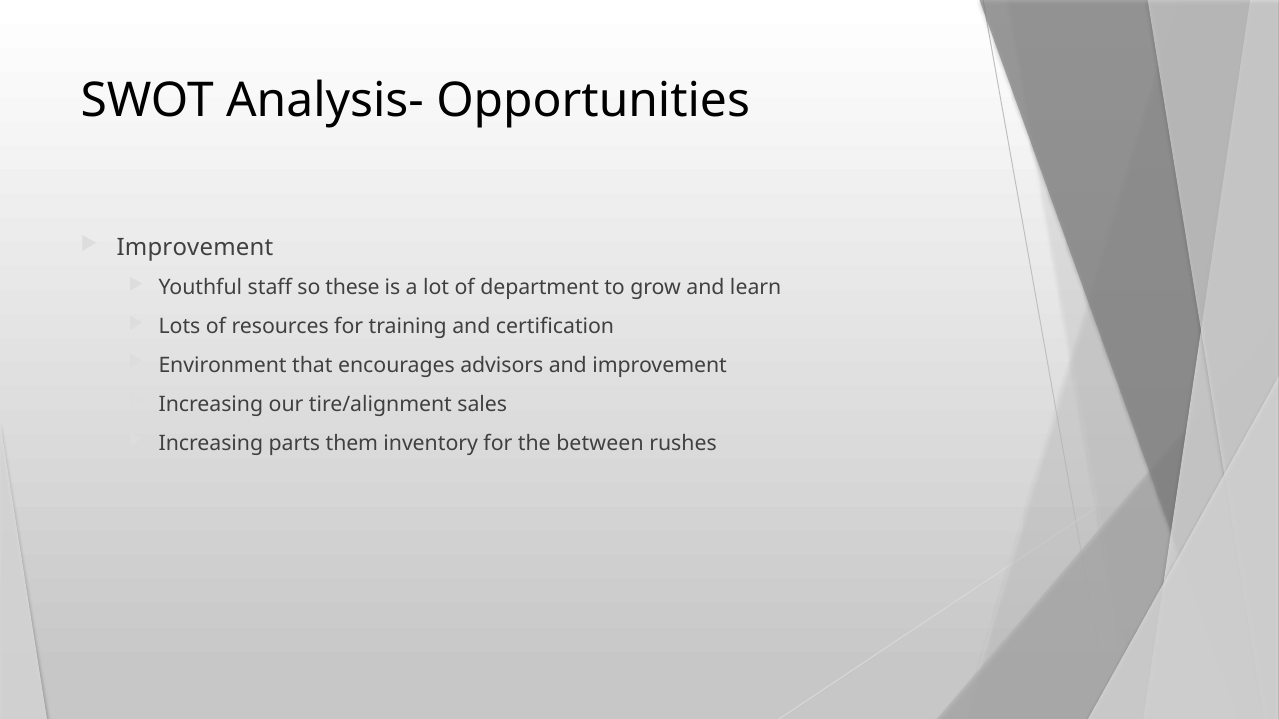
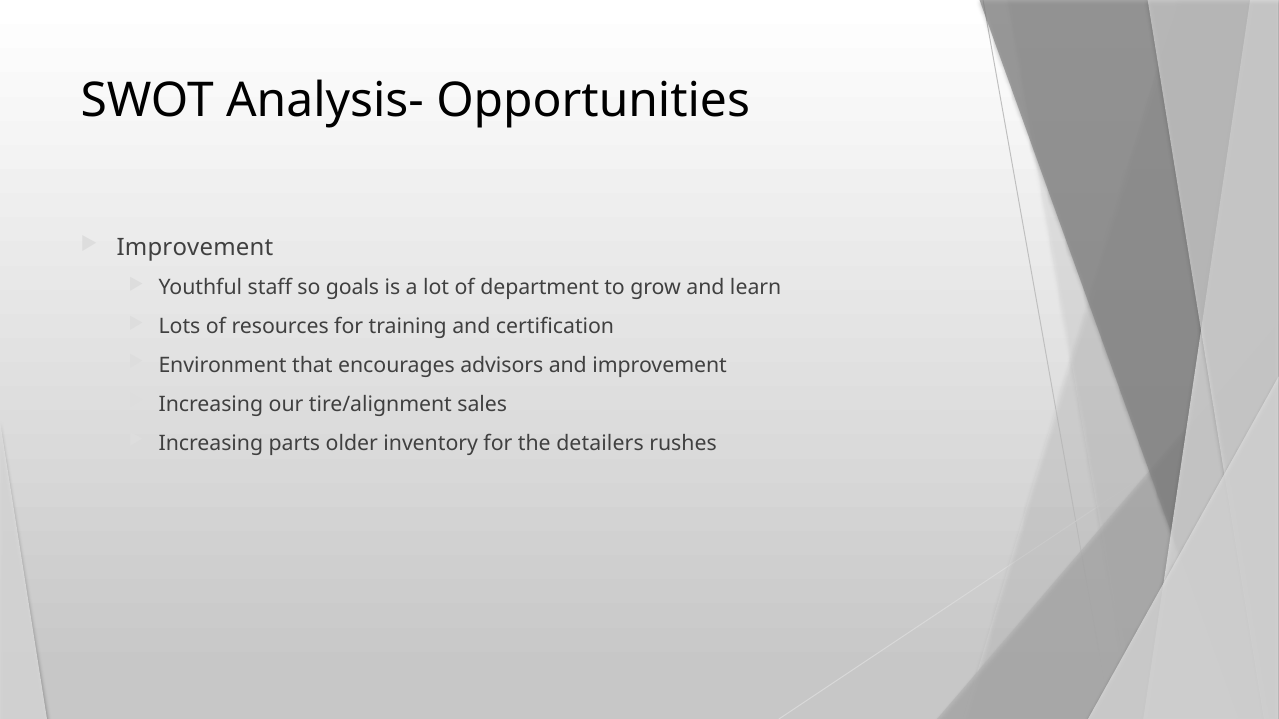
these: these -> goals
them: them -> older
between: between -> detailers
